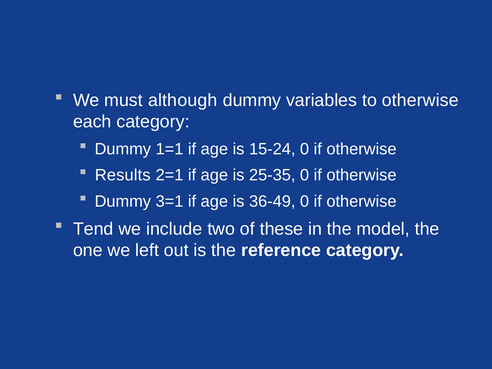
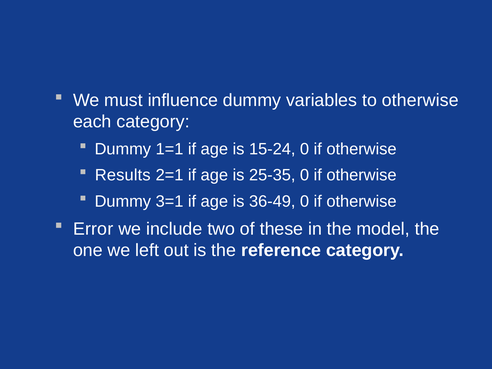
although: although -> influence
Tend: Tend -> Error
